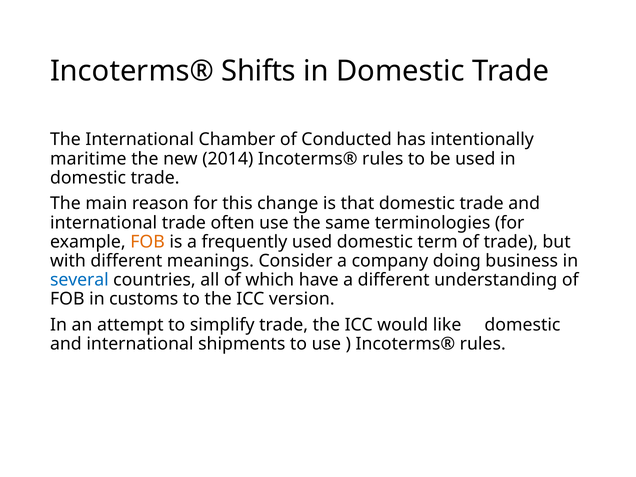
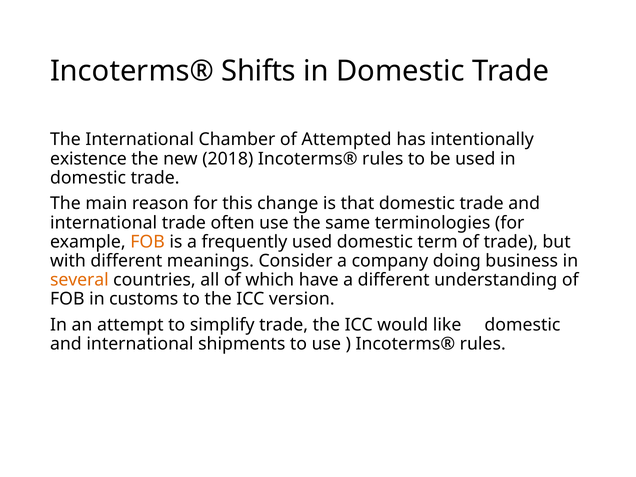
Conducted: Conducted -> Attempted
maritime: maritime -> existence
2014: 2014 -> 2018
several colour: blue -> orange
